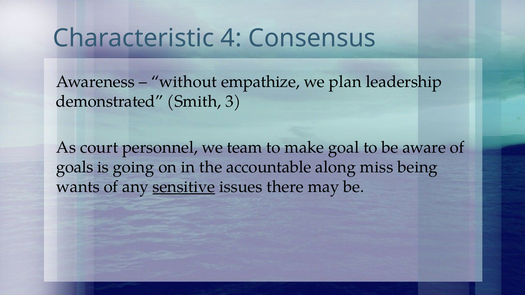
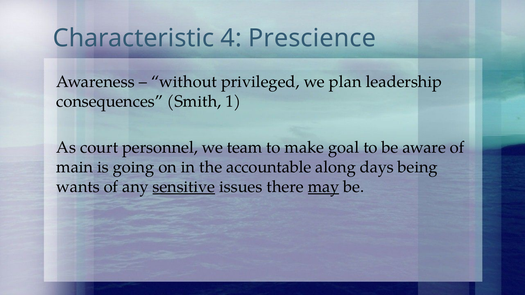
Consensus: Consensus -> Prescience
empathize: empathize -> privileged
demonstrated: demonstrated -> consequences
3: 3 -> 1
goals: goals -> main
miss: miss -> days
may underline: none -> present
